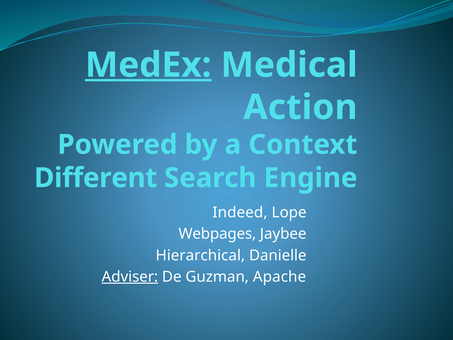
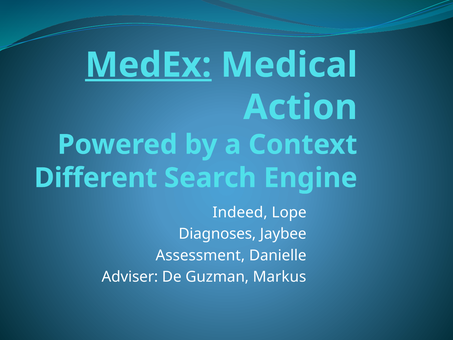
Webpages: Webpages -> Diagnoses
Hierarchical: Hierarchical -> Assessment
Adviser underline: present -> none
Apache: Apache -> Markus
